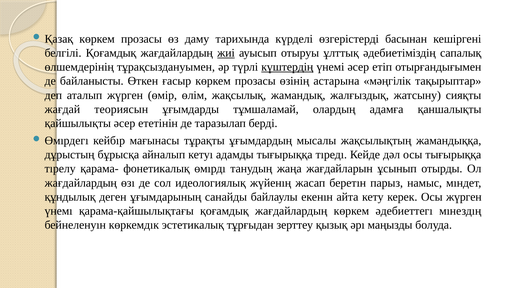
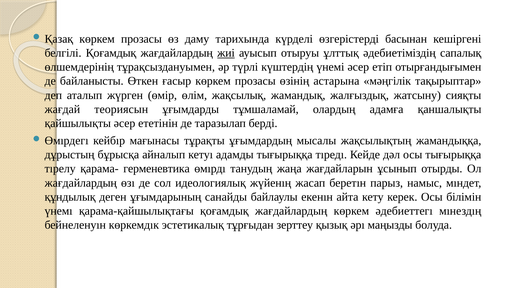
күштердің underline: present -> none
фонетикалық: фонетикалық -> герменевтика
Осы жүрген: жүрген -> білімін
